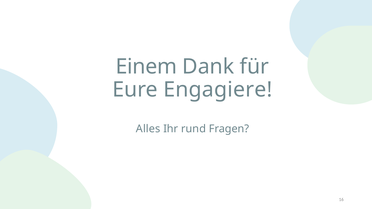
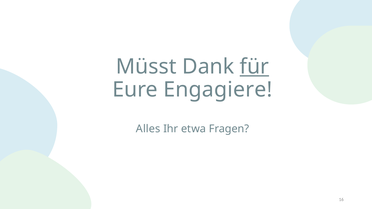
Einem: Einem -> Müsst
für underline: none -> present
rund: rund -> etwa
